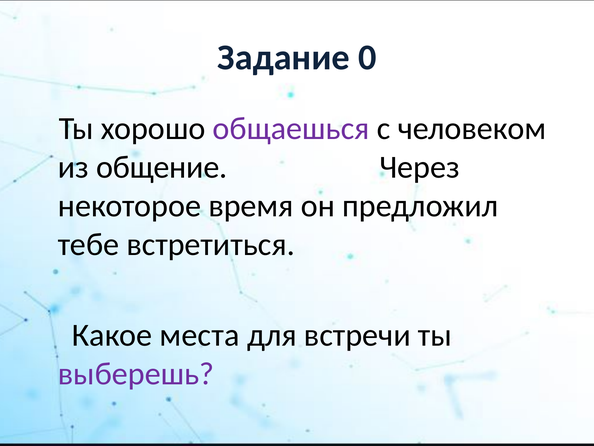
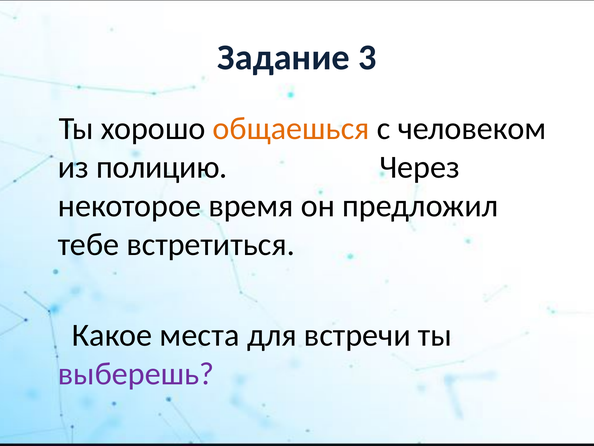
0: 0 -> 3
общаешься colour: purple -> orange
общение: общение -> полицию
